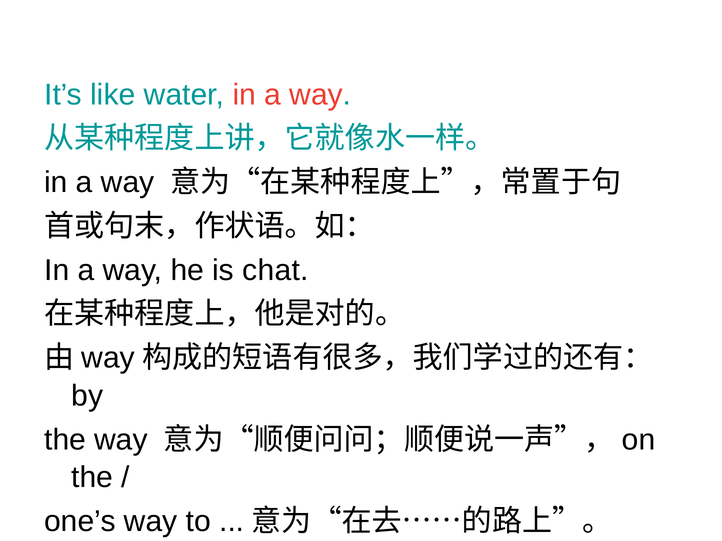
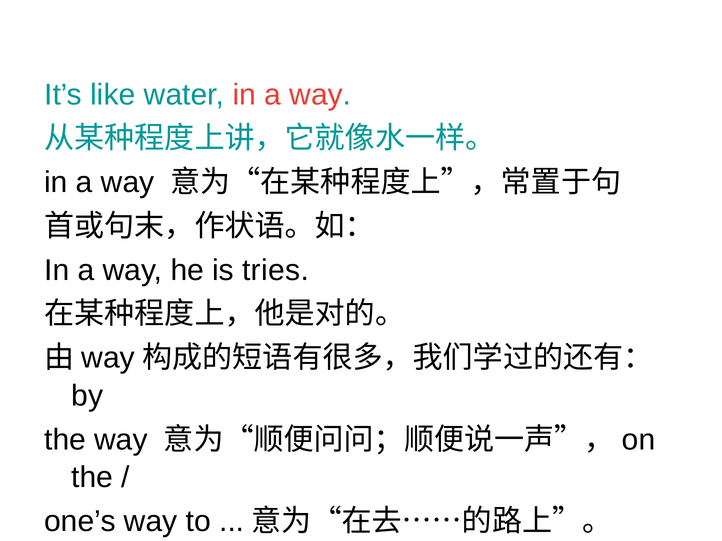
chat: chat -> tries
